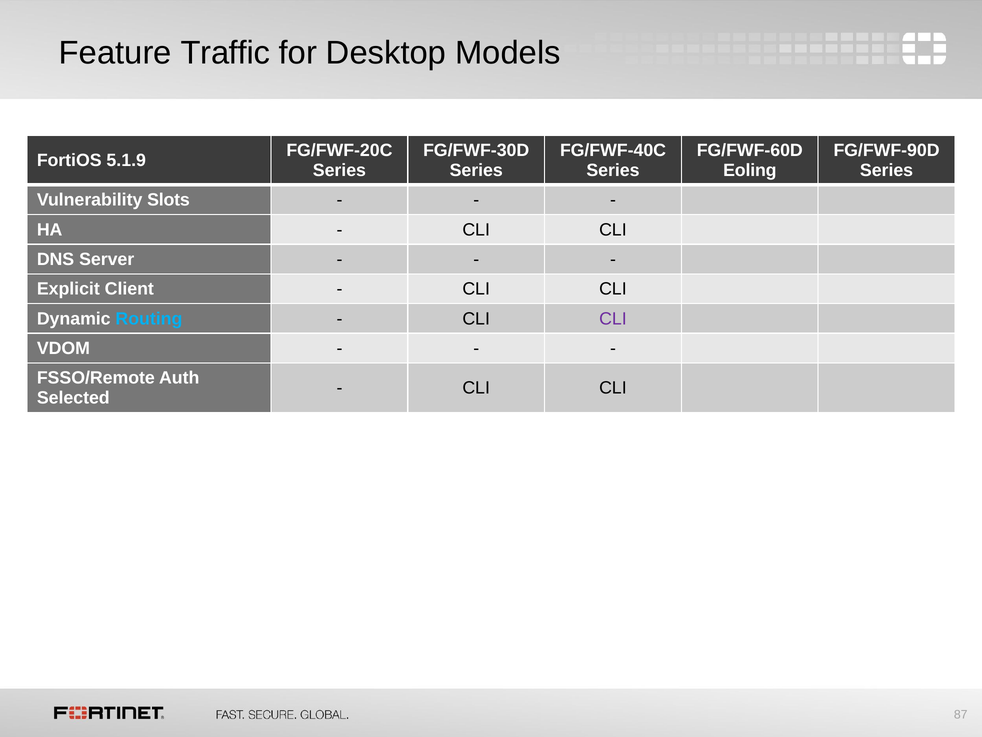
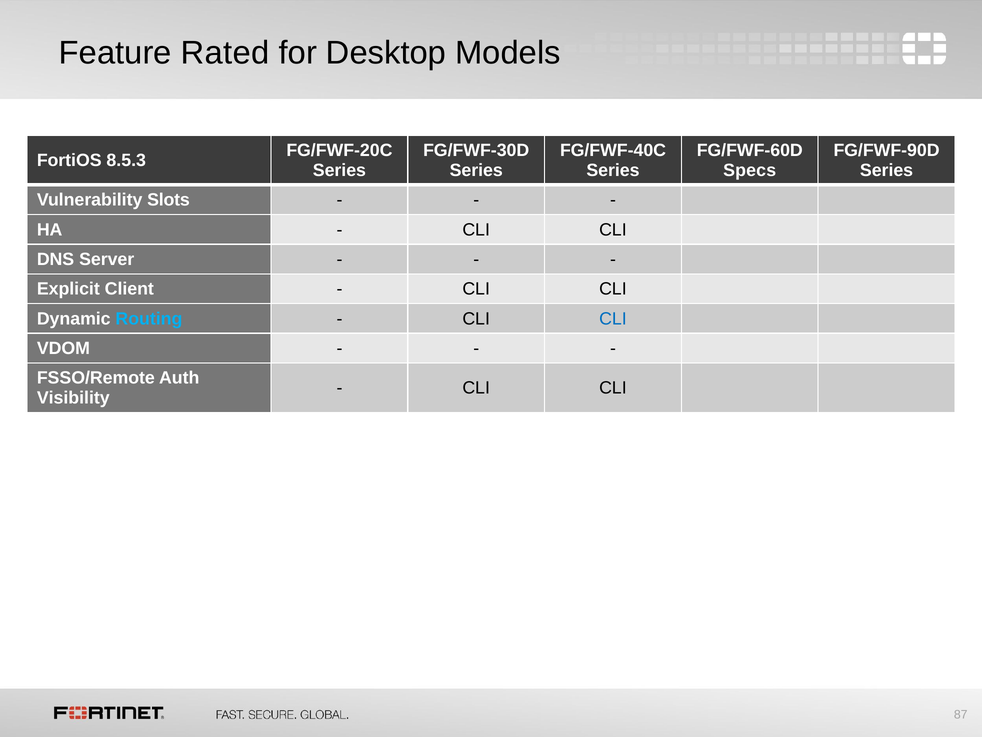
Traffic: Traffic -> Rated
5.1.9: 5.1.9 -> 8.5.3
Eoling: Eoling -> Specs
CLI at (613, 318) colour: purple -> blue
Selected: Selected -> Visibility
